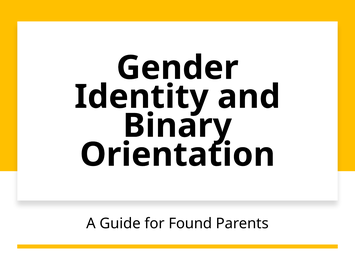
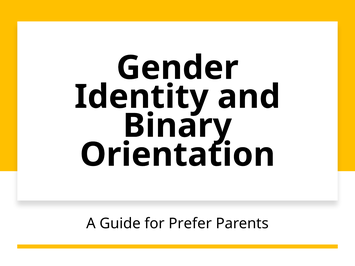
Found: Found -> Prefer
